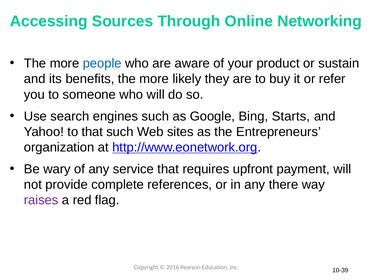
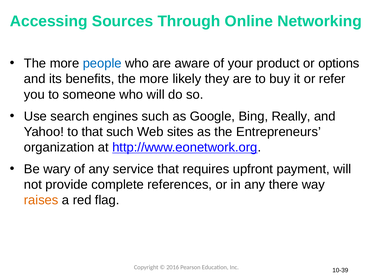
sustain: sustain -> options
Starts: Starts -> Really
raises colour: purple -> orange
